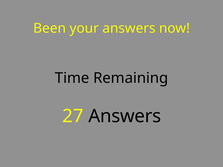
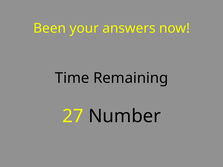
27 Answers: Answers -> Number
